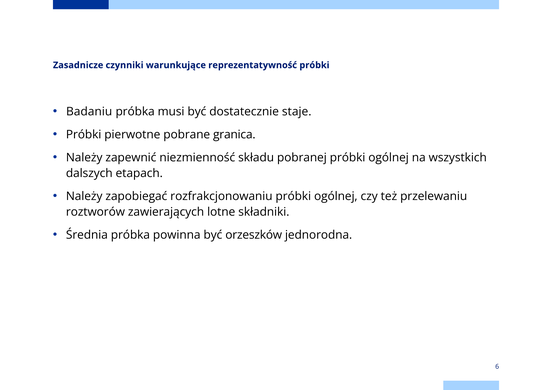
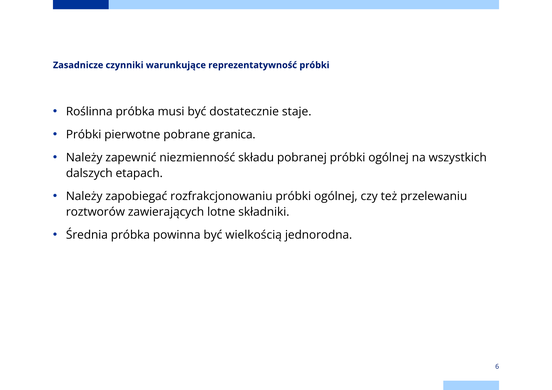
Badaniu: Badaniu -> Roślinna
orzeszków: orzeszków -> wielkością
